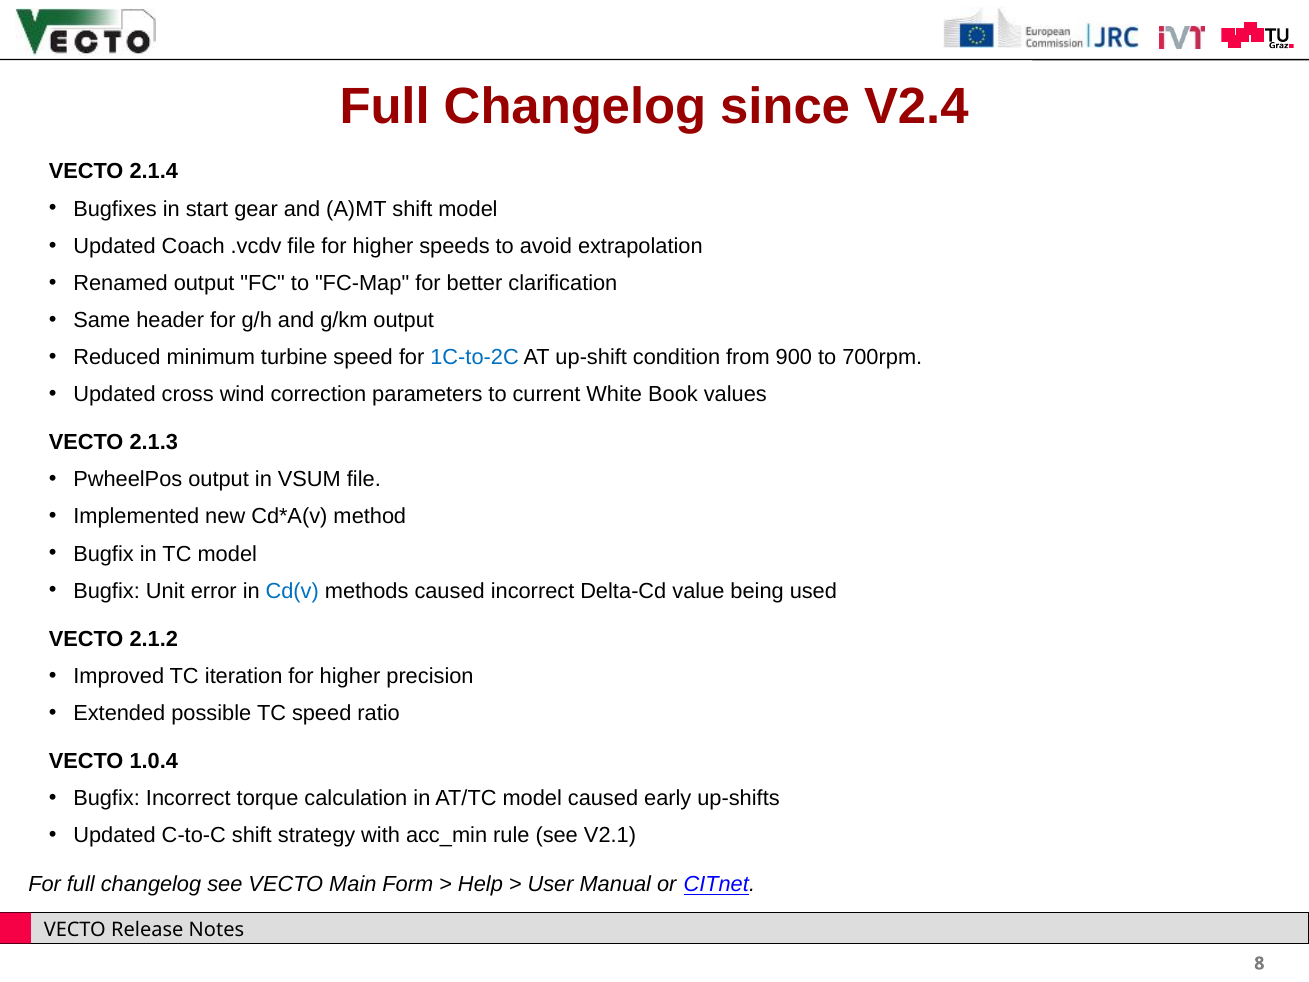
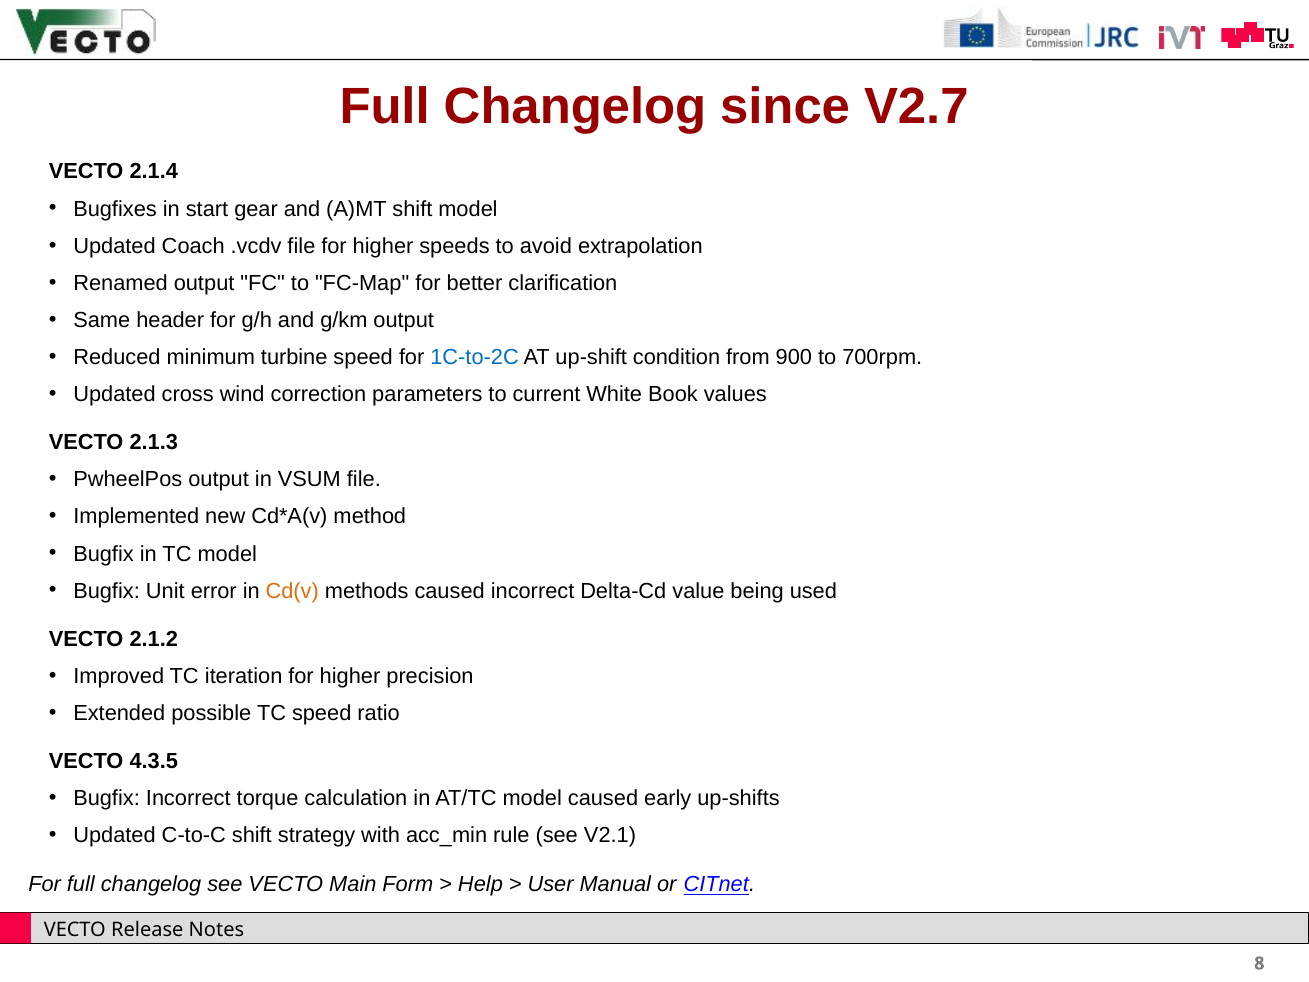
V2.4: V2.4 -> V2.7
Cd(v colour: blue -> orange
1.0.4: 1.0.4 -> 4.3.5
